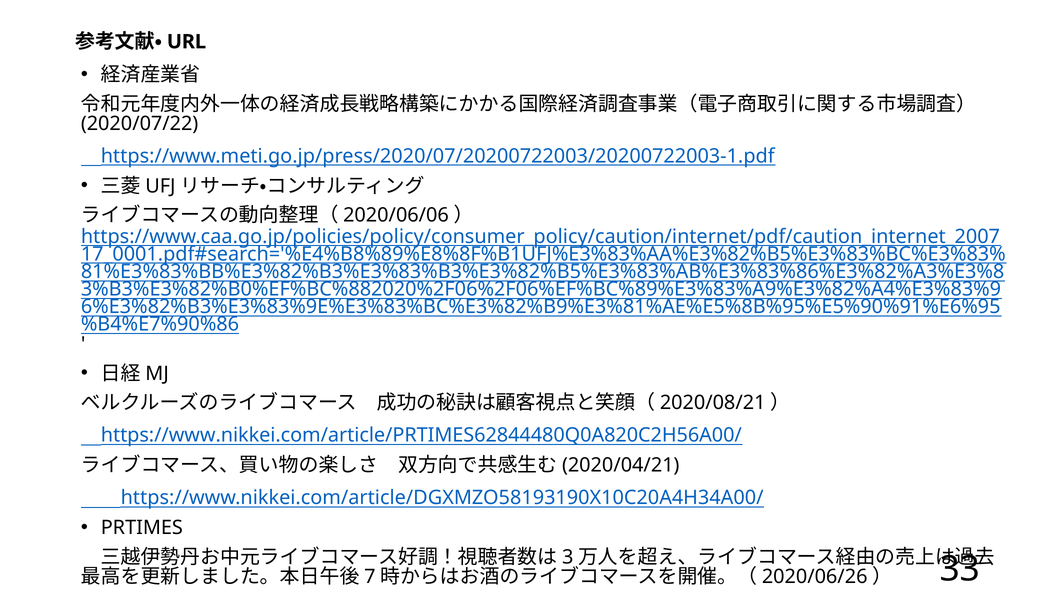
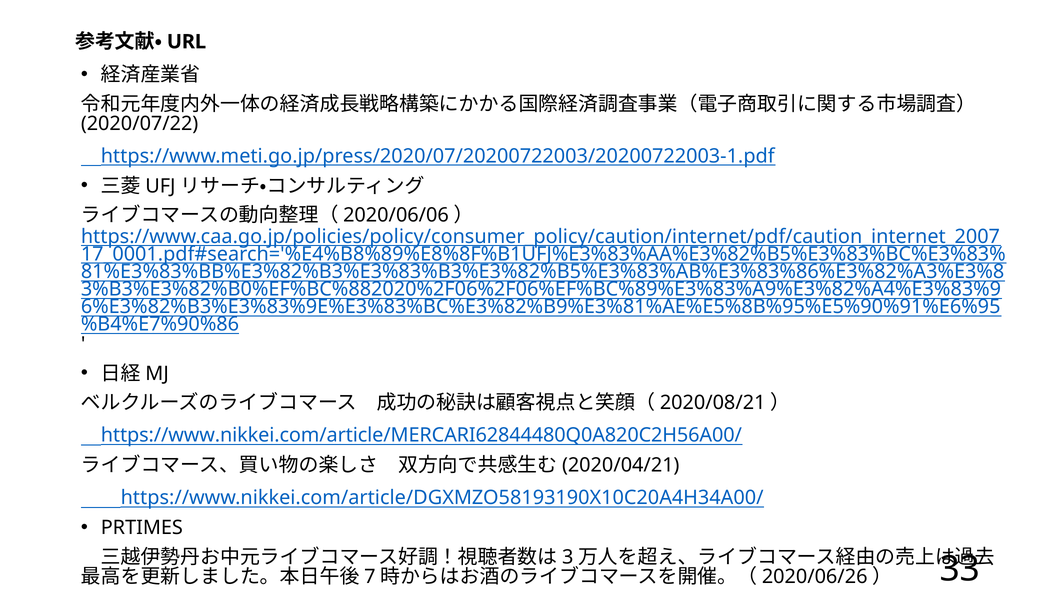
https://www.nikkei.com/article/PRTIMES62844480Q0A820C2H56A00/: https://www.nikkei.com/article/PRTIMES62844480Q0A820C2H56A00/ -> https://www.nikkei.com/article/MERCARI62844480Q0A820C2H56A00/
